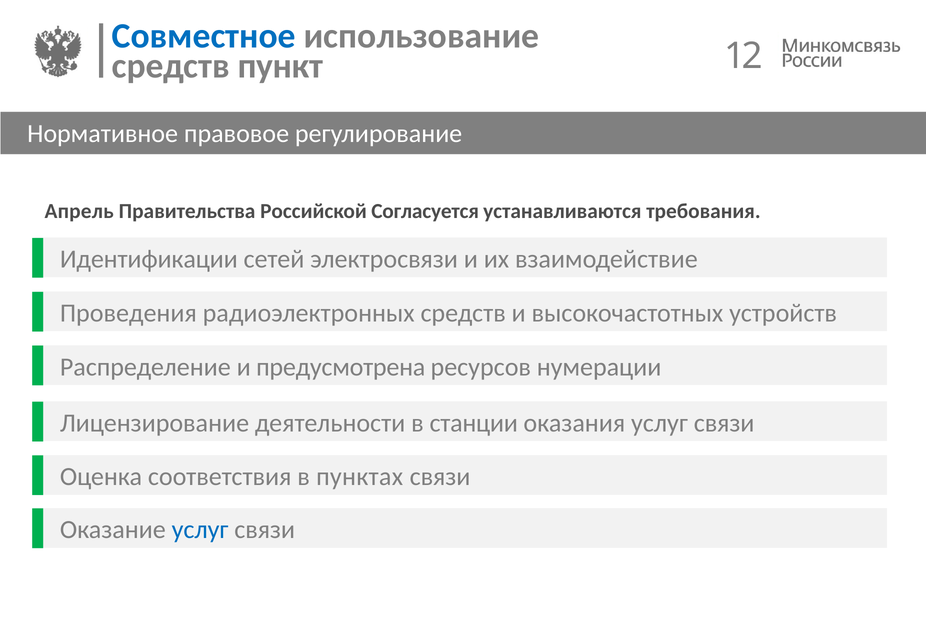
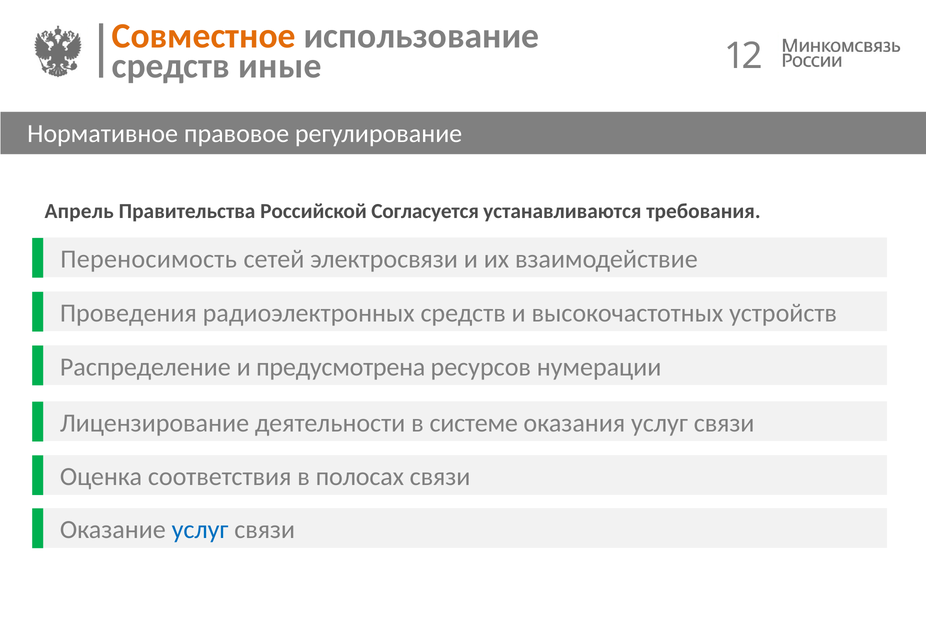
Совместное colour: blue -> orange
пункт: пункт -> иные
Идентификации: Идентификации -> Переносимость
станции: станции -> системе
пунктах: пунктах -> полосах
